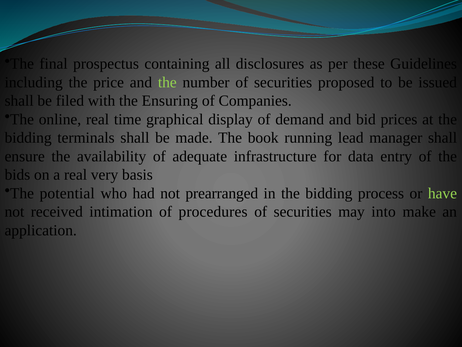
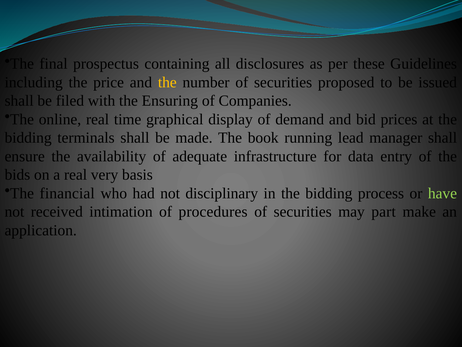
the at (167, 82) colour: light green -> yellow
potential: potential -> financial
prearranged: prearranged -> disciplinary
into: into -> part
